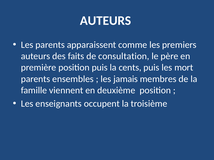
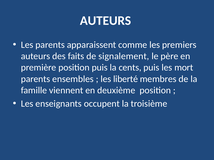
consultation: consultation -> signalement
jamais: jamais -> liberté
